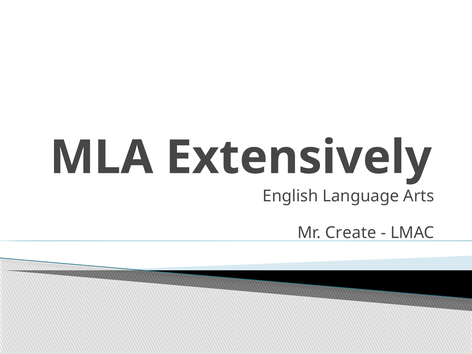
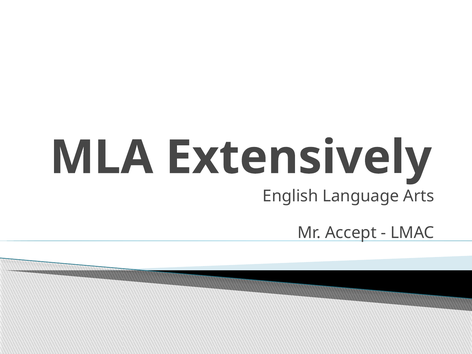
Create: Create -> Accept
